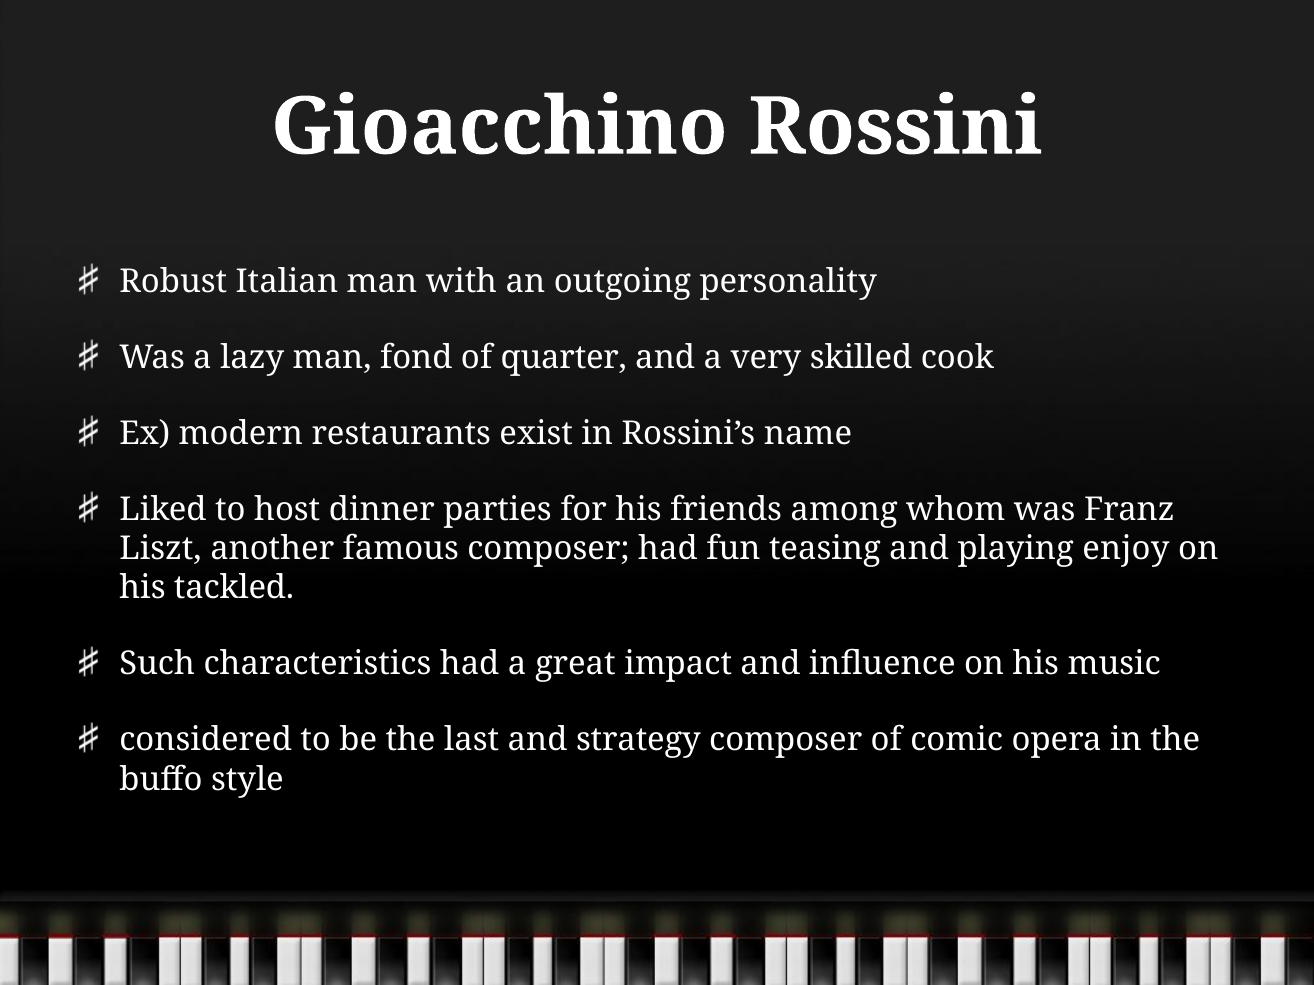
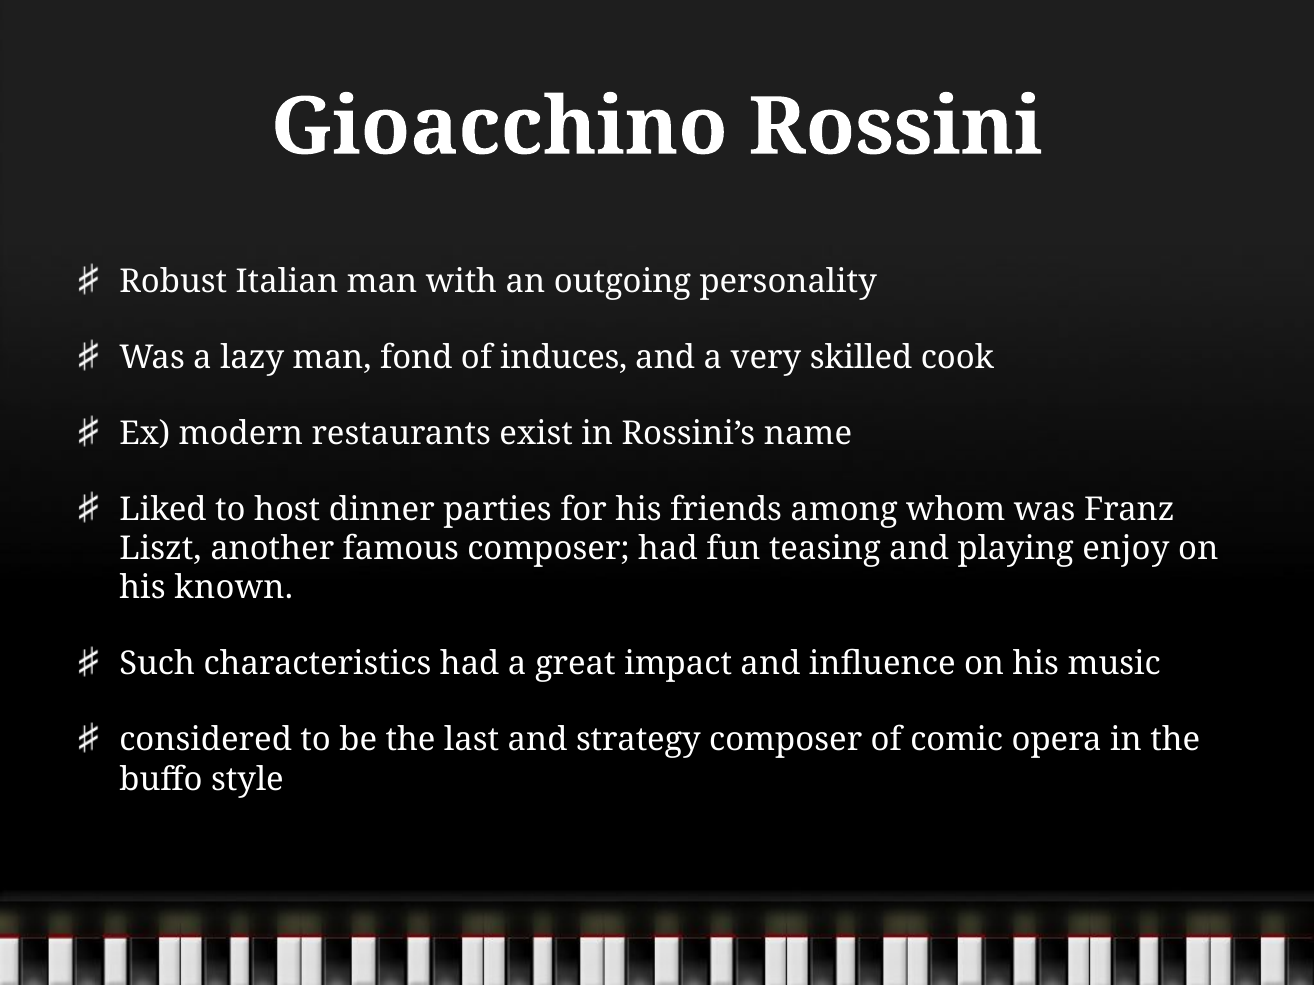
quarter: quarter -> induces
tackled: tackled -> known
